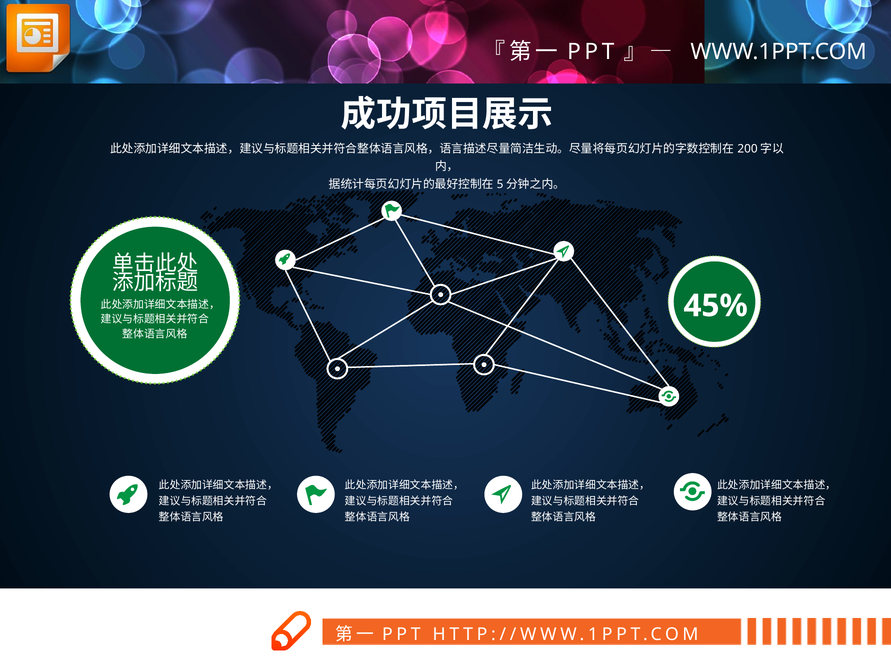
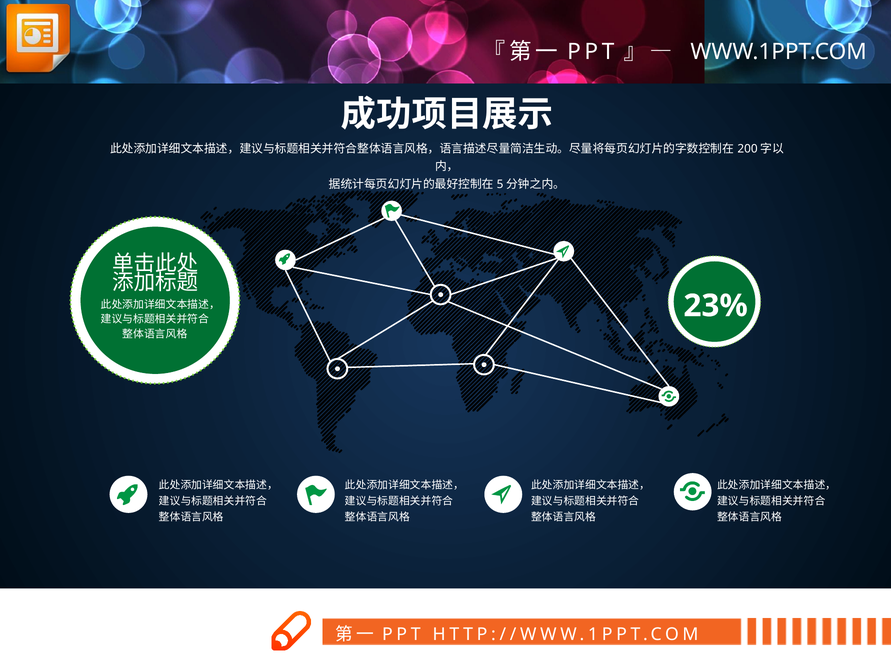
45%: 45% -> 23%
